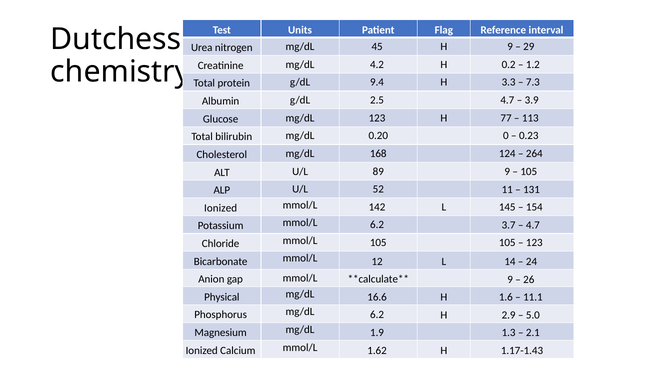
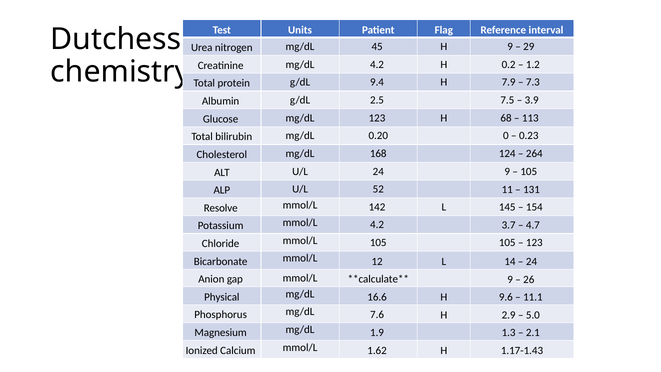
3.3: 3.3 -> 7.9
2.5 4.7: 4.7 -> 7.5
77: 77 -> 68
U/L 89: 89 -> 24
Ionized at (221, 208): Ionized -> Resolve
mmol/L 6.2: 6.2 -> 4.2
1.6: 1.6 -> 9.6
mg/dL 6.2: 6.2 -> 7.6
